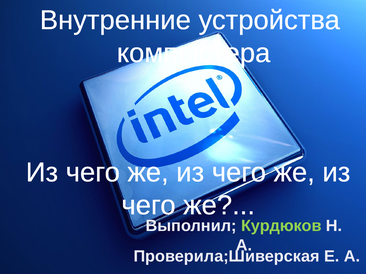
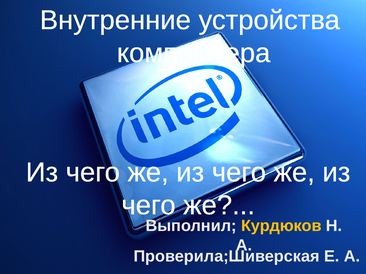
Курдюков colour: light green -> yellow
